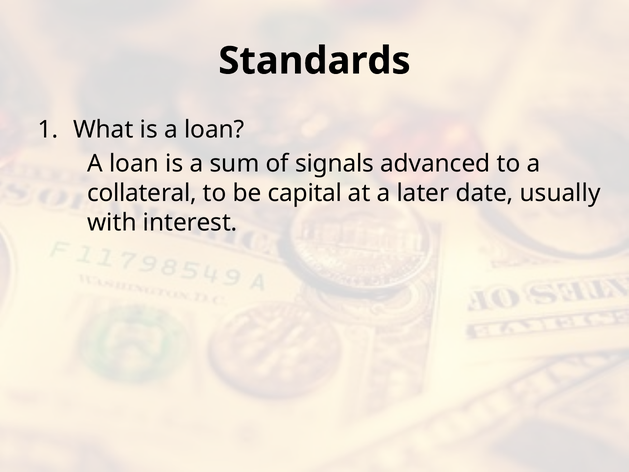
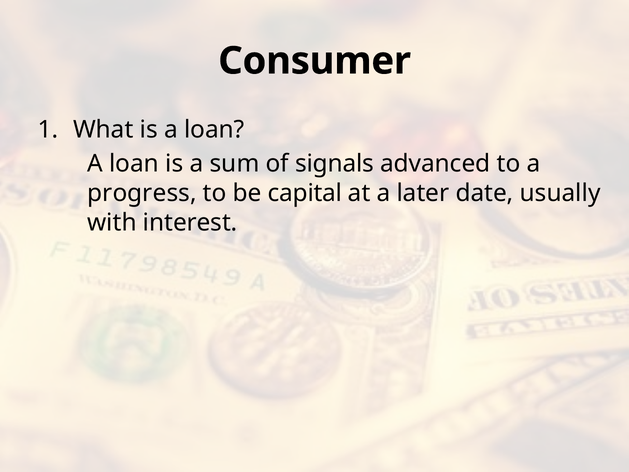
Standards: Standards -> Consumer
collateral: collateral -> progress
